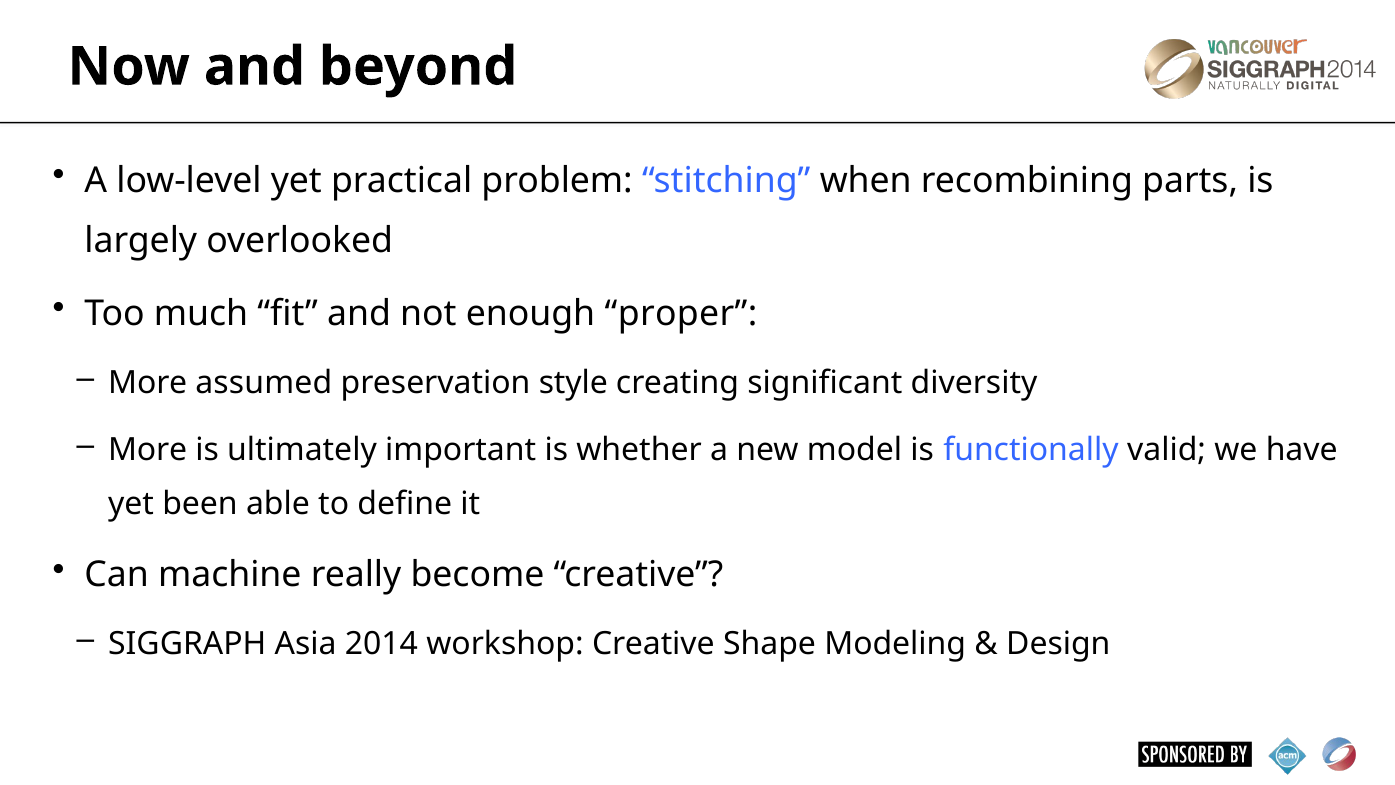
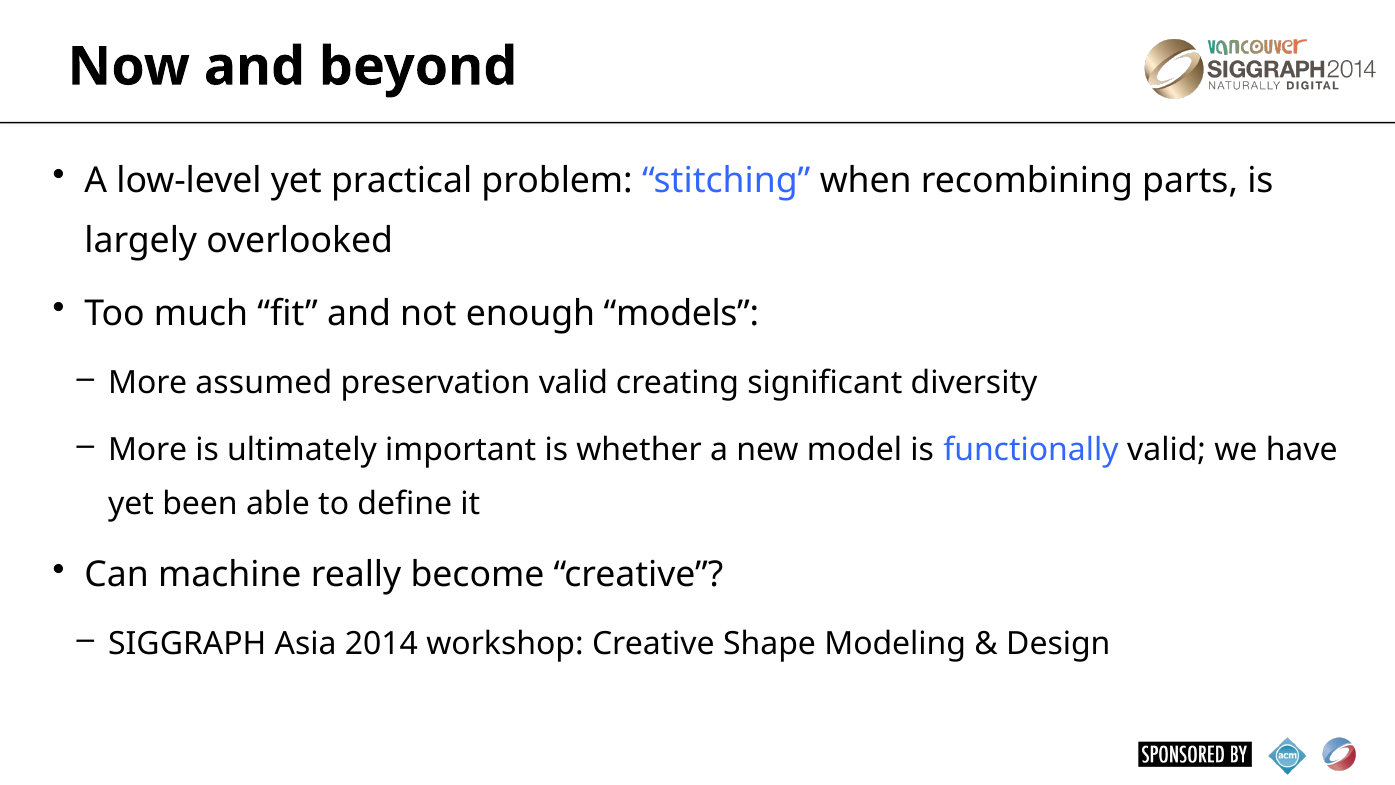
proper: proper -> models
preservation style: style -> valid
